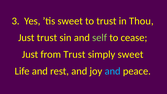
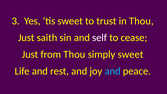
Just trust: trust -> saith
self colour: light green -> white
from Trust: Trust -> Thou
